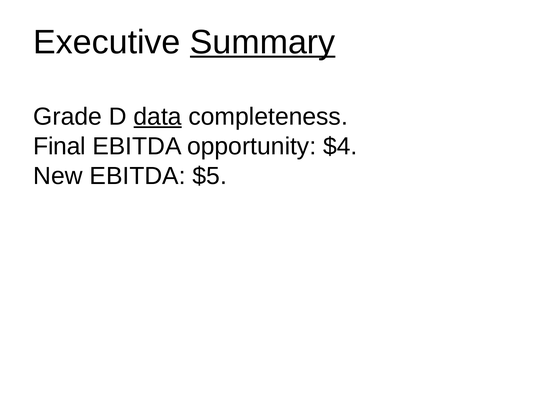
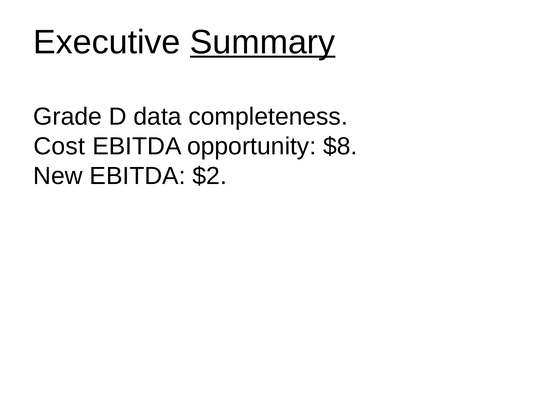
data underline: present -> none
Final: Final -> Cost
$4: $4 -> $8
$5: $5 -> $2
